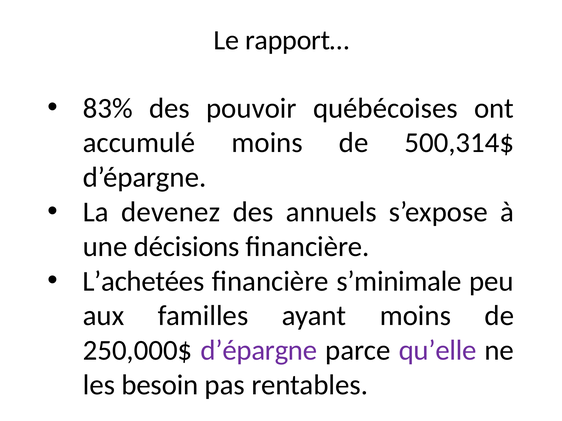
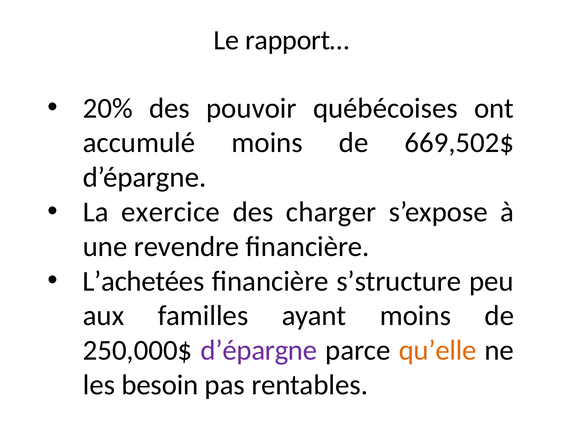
83%: 83% -> 20%
500,314$: 500,314$ -> 669,502$
devenez: devenez -> exercice
annuels: annuels -> charger
décisions: décisions -> revendre
s’minimale: s’minimale -> s’structure
qu’elle colour: purple -> orange
